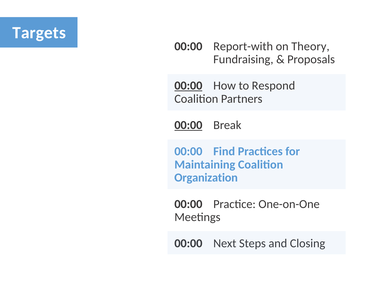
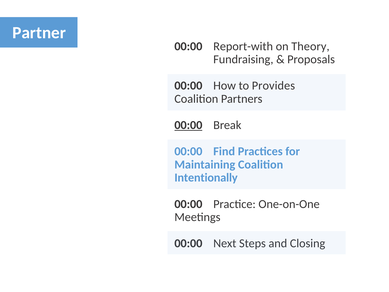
Targets: Targets -> Partner
00:00 at (188, 86) underline: present -> none
Respond: Respond -> Provides
Organization: Organization -> Intentionally
